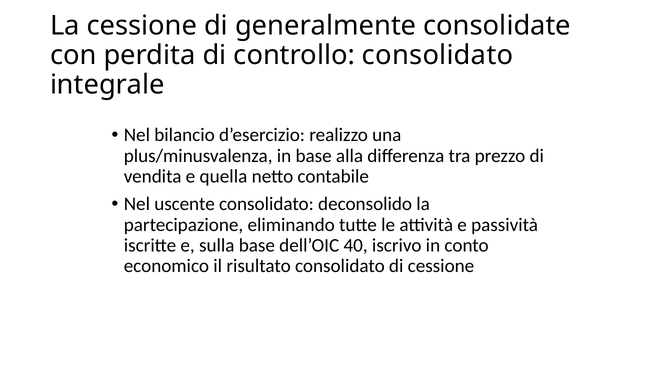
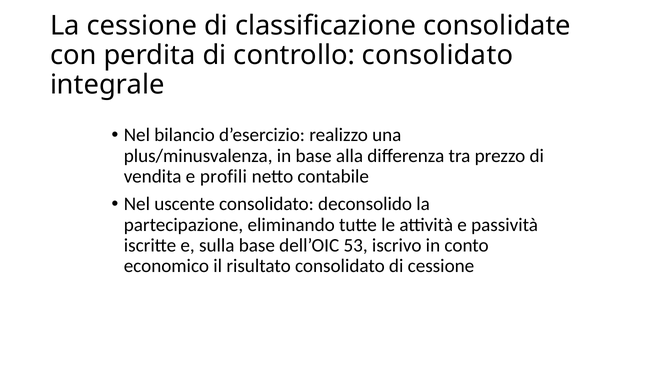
generalmente: generalmente -> classificazione
quella: quella -> profili
40: 40 -> 53
